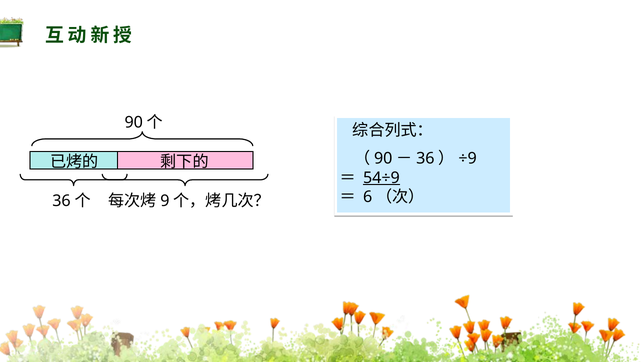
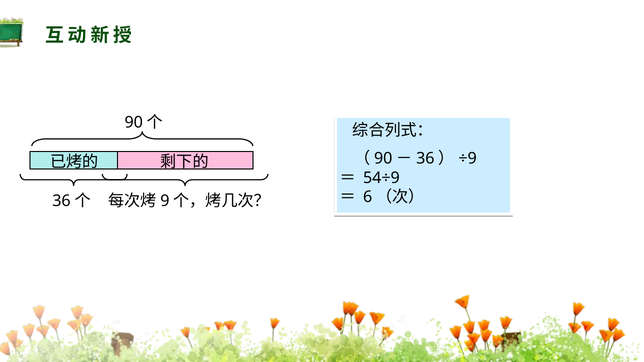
54÷9 underline: present -> none
